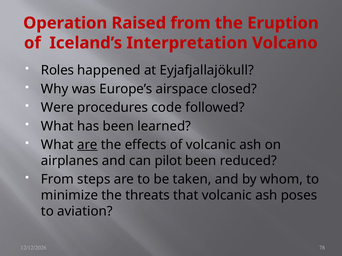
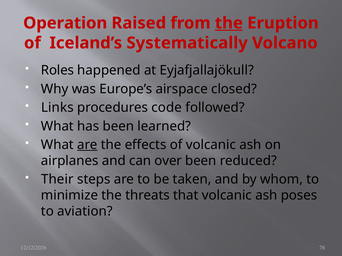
the at (229, 23) underline: none -> present
Interpretation: Interpretation -> Systematically
Were: Were -> Links
pilot: pilot -> over
From at (57, 180): From -> Their
